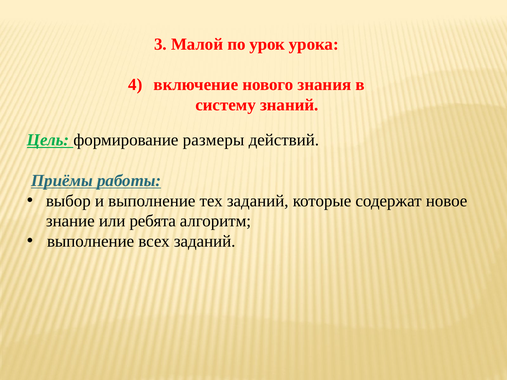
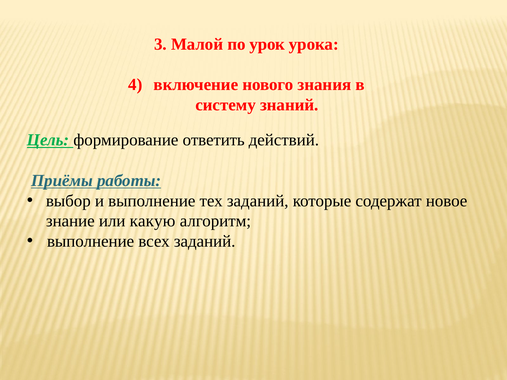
размеры: размеры -> ответить
ребята: ребята -> какую
